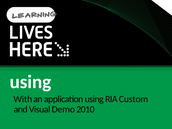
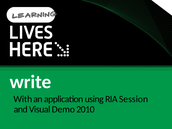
using at (30, 82): using -> write
Custom: Custom -> Session
